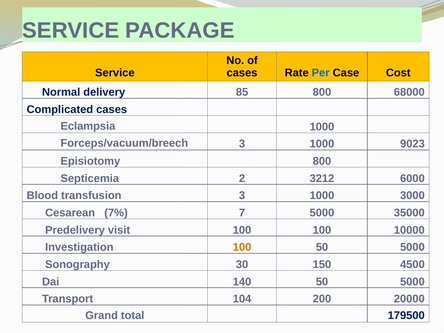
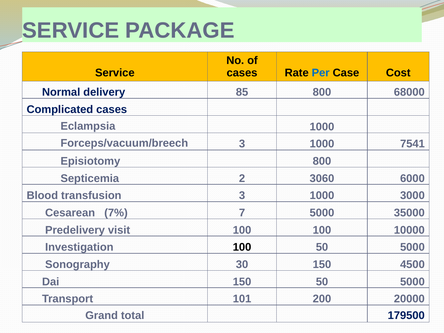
9023: 9023 -> 7541
3212: 3212 -> 3060
100 at (242, 247) colour: orange -> black
Dai 140: 140 -> 150
104: 104 -> 101
